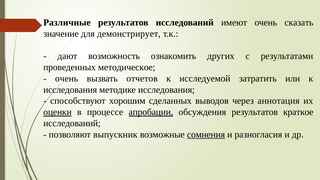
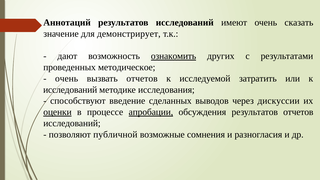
Различные: Различные -> Аннотаций
ознакомить underline: none -> present
исследования at (70, 90): исследования -> исследований
хорошим: хорошим -> введение
аннотация: аннотация -> дискуссии
результатов краткое: краткое -> отчетов
выпускник: выпускник -> публичной
сомнения underline: present -> none
